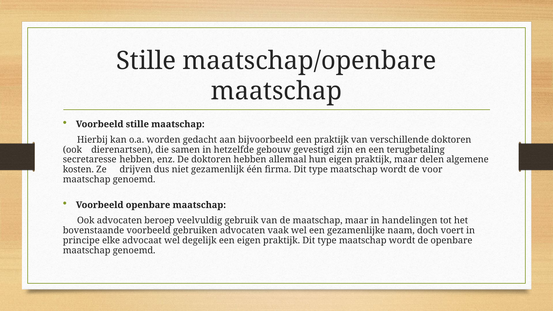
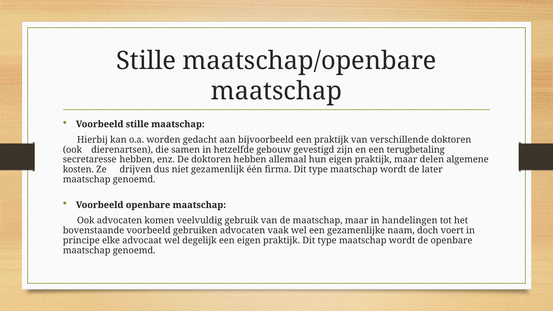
voor: voor -> later
beroep: beroep -> komen
